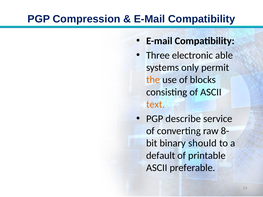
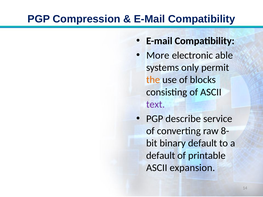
Three: Three -> More
text colour: orange -> purple
binary should: should -> default
preferable: preferable -> expansion
